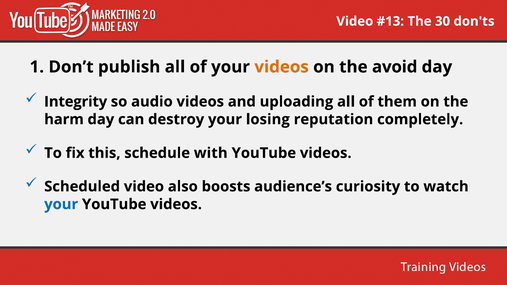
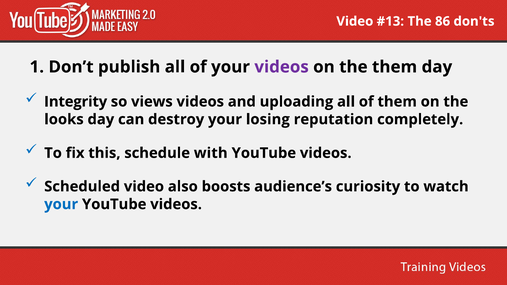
30: 30 -> 86
videos at (282, 67) colour: orange -> purple
the avoid: avoid -> them
audio: audio -> views
harm: harm -> looks
